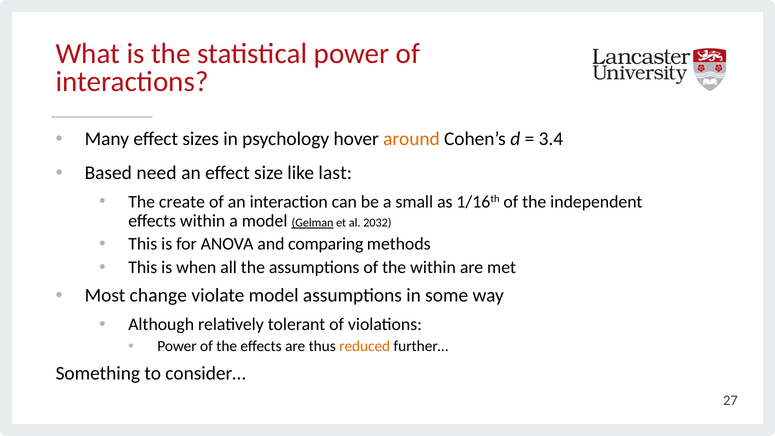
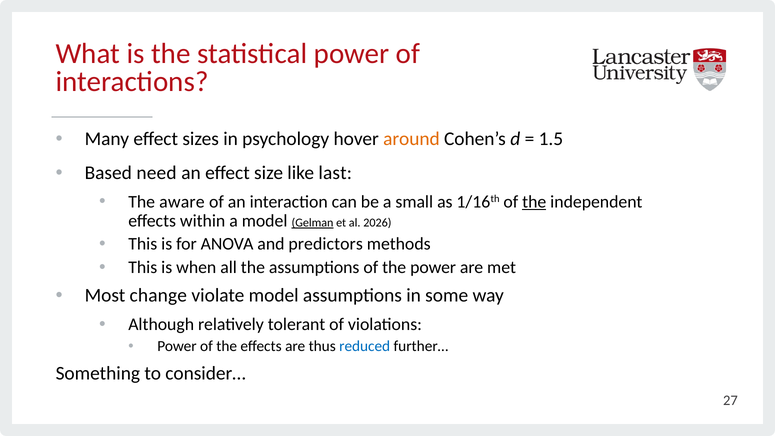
3.4: 3.4 -> 1.5
create: create -> aware
the at (534, 202) underline: none -> present
2032: 2032 -> 2026
comparing: comparing -> predictors
the within: within -> power
reduced colour: orange -> blue
